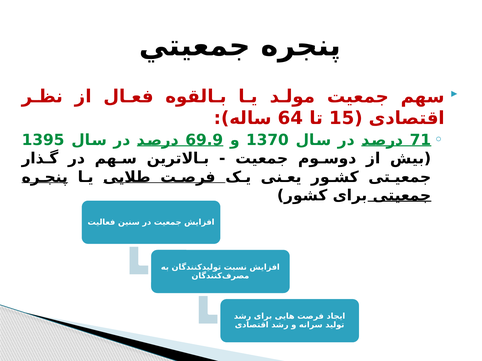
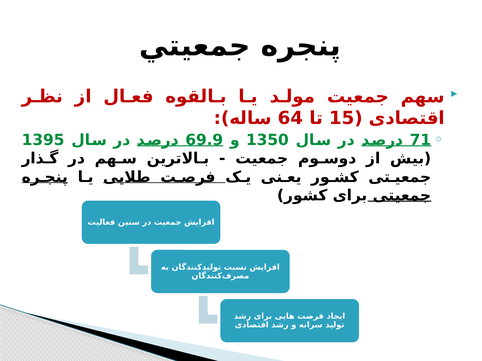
1370: 1370 -> 1350
